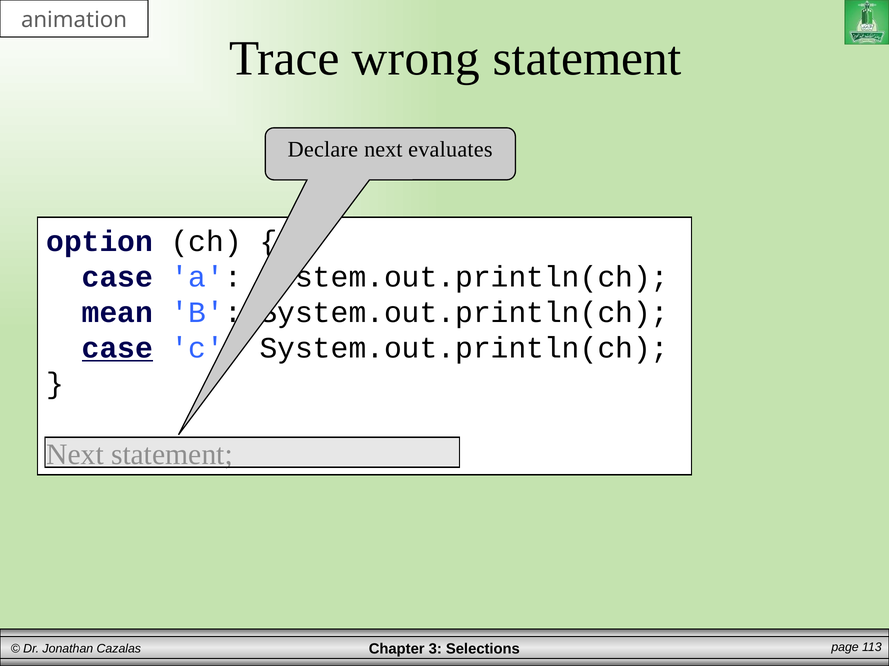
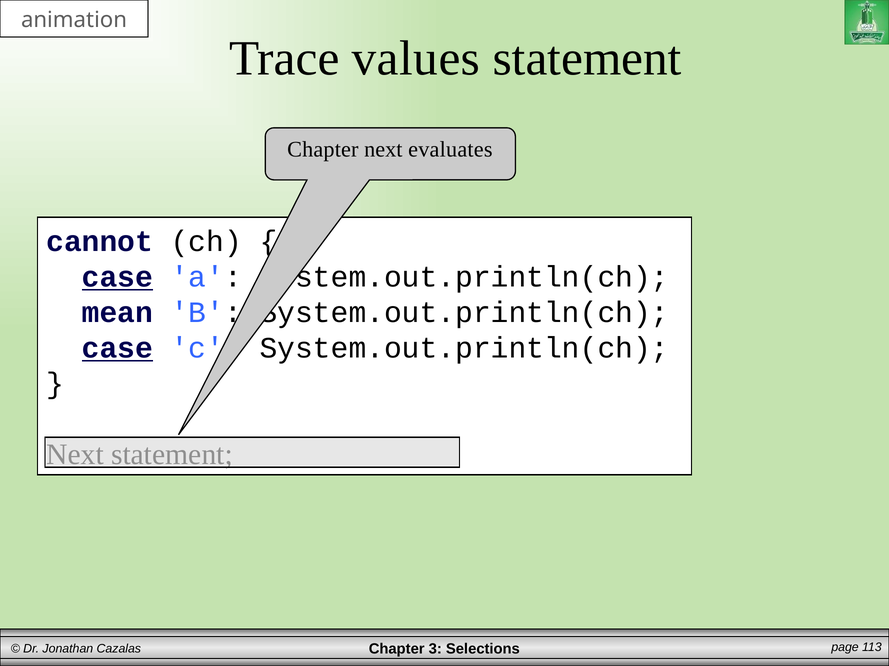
wrong: wrong -> values
Declare at (323, 150): Declare -> Chapter
option: option -> cannot
case at (117, 277) underline: none -> present
